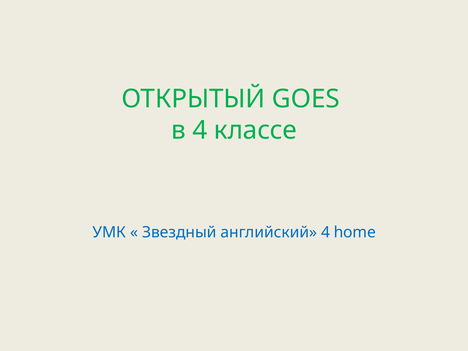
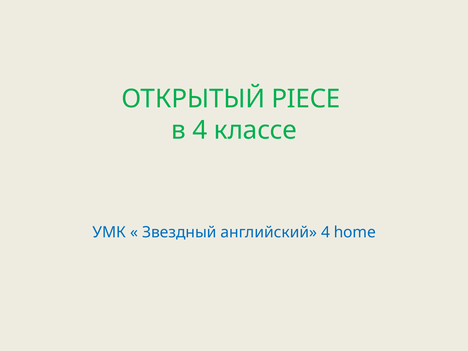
GOES: GOES -> PIECE
